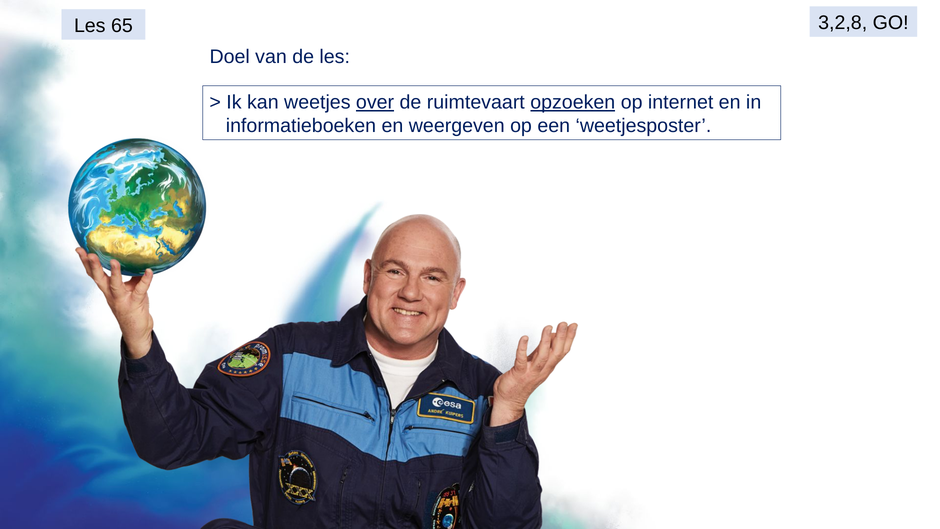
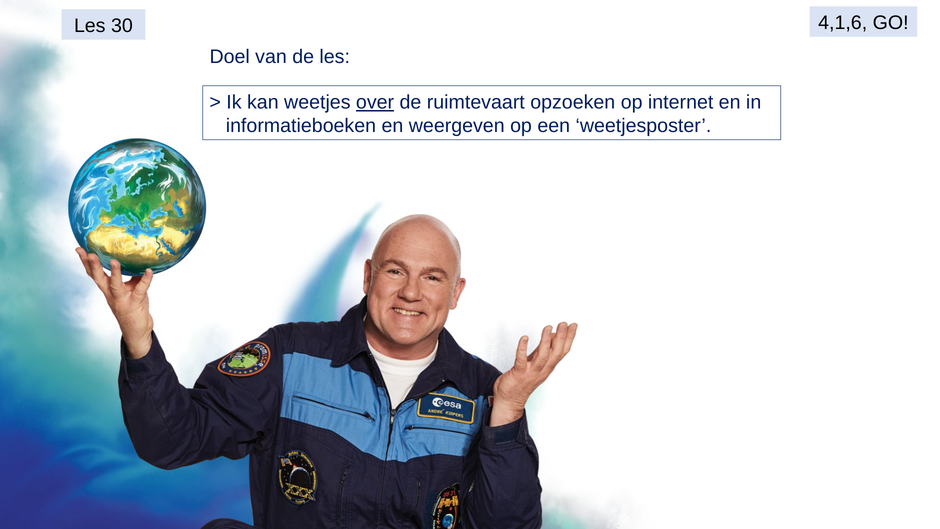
3,2,8: 3,2,8 -> 4,1,6
65: 65 -> 30
opzoeken underline: present -> none
